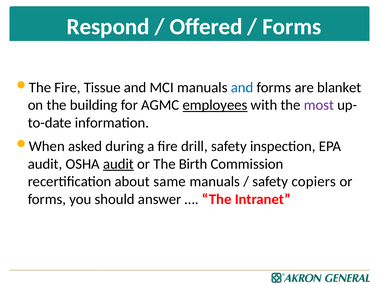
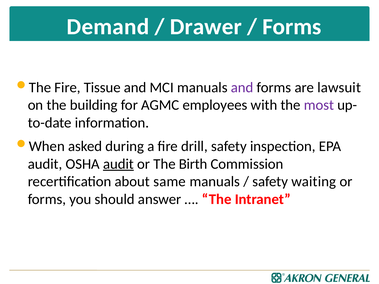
Respond: Respond -> Demand
Offered: Offered -> Drawer
and at (242, 88) colour: blue -> purple
blanket: blanket -> lawsuit
employees underline: present -> none
copiers: copiers -> waiting
